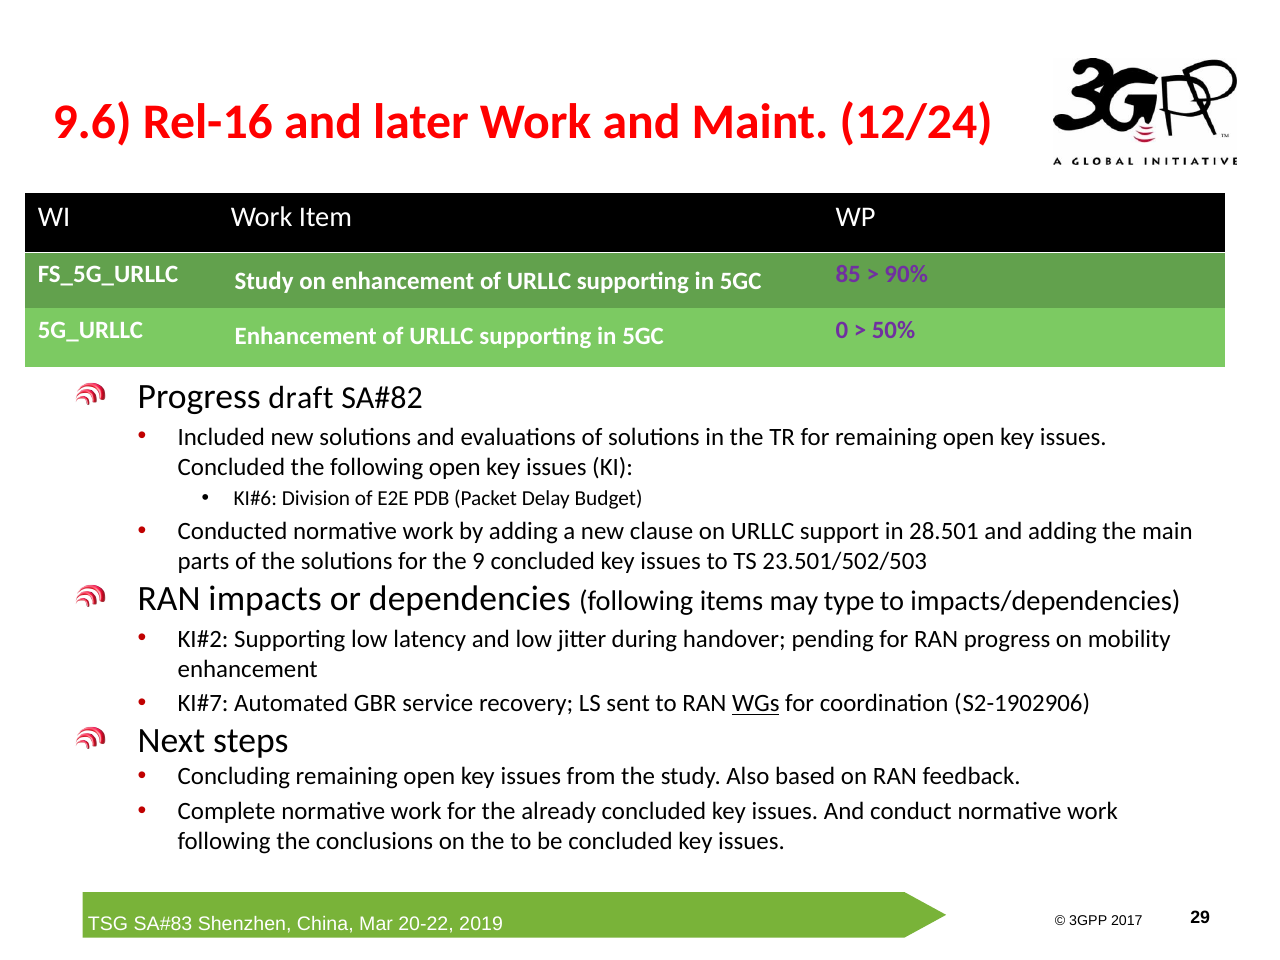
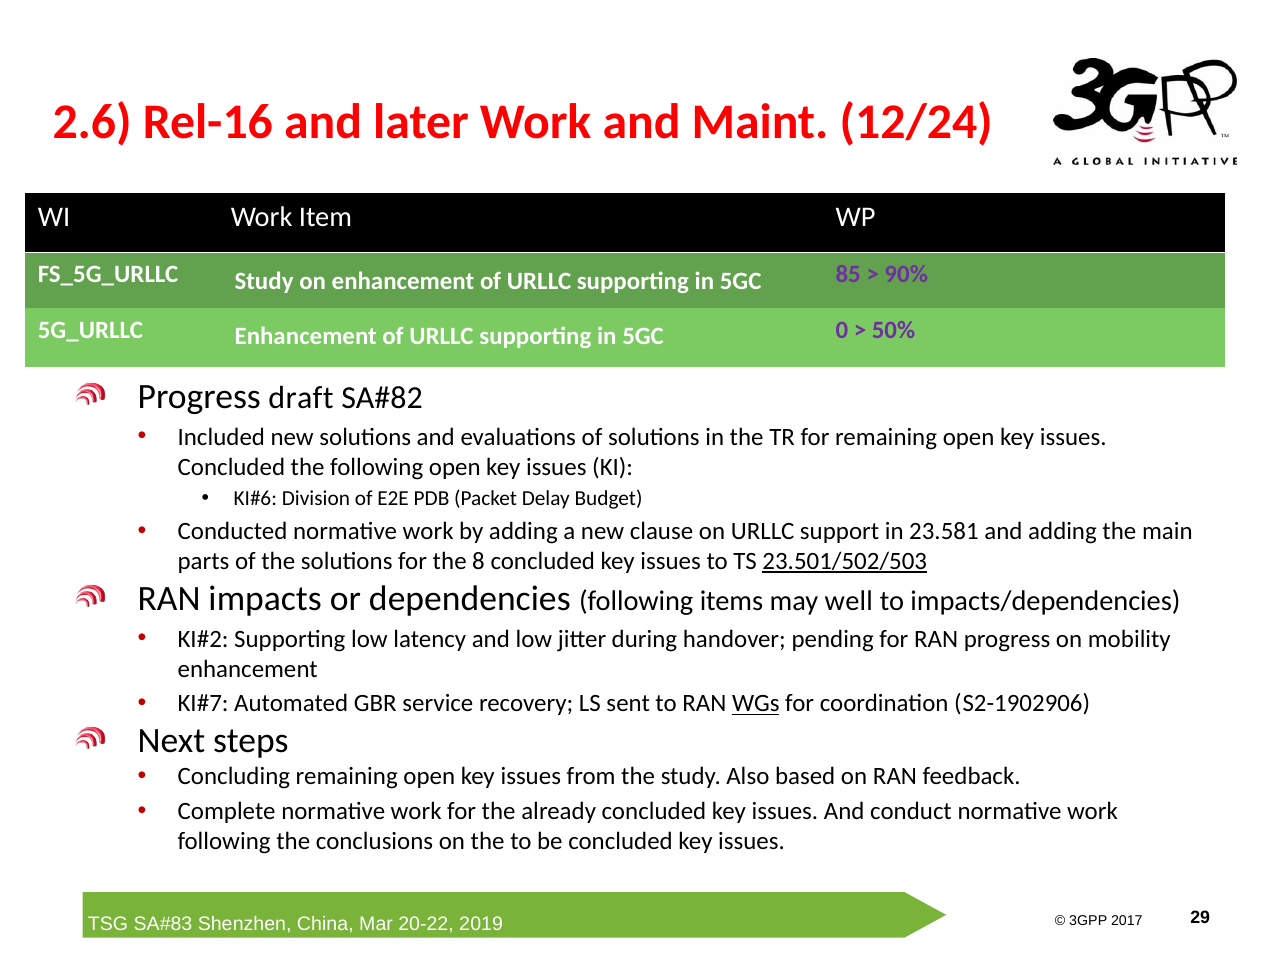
9.6: 9.6 -> 2.6
28.501: 28.501 -> 23.581
9: 9 -> 8
23.501/502/503 underline: none -> present
type: type -> well
